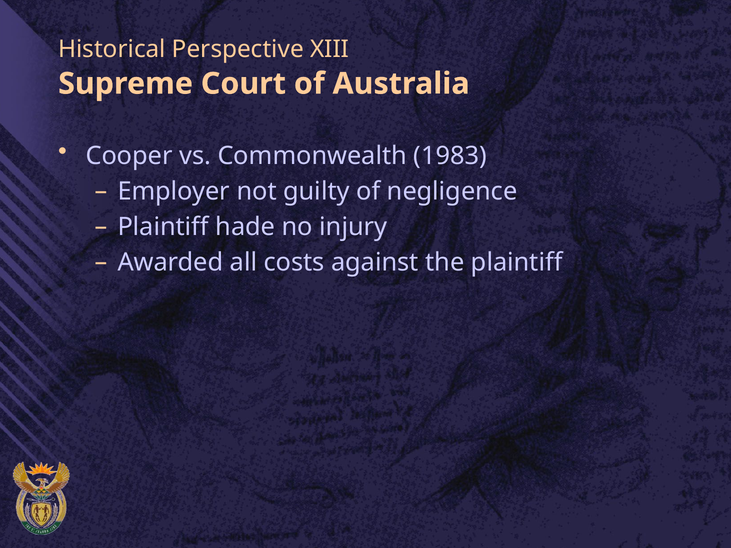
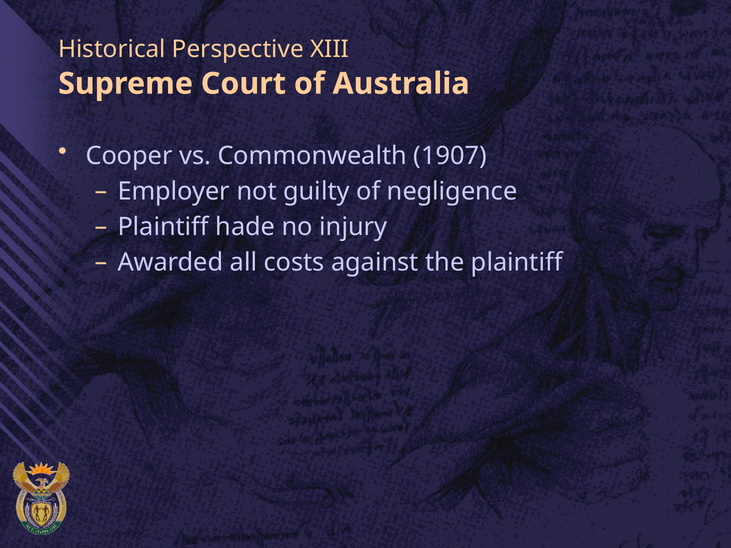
1983: 1983 -> 1907
